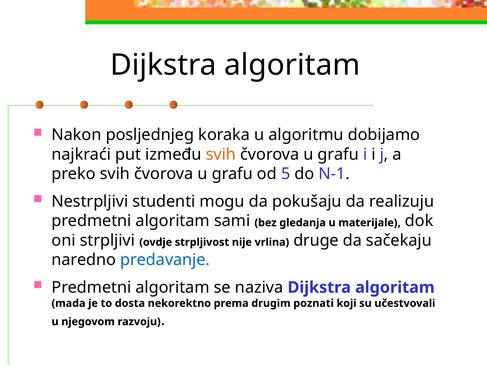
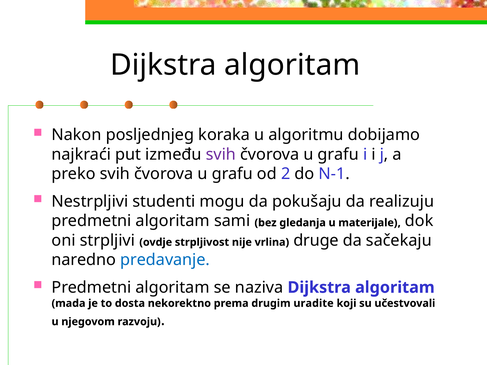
svih at (221, 155) colour: orange -> purple
5: 5 -> 2
poznati: poznati -> uradite
